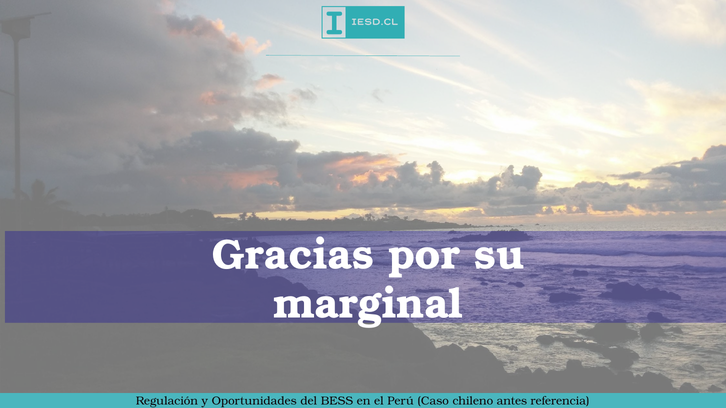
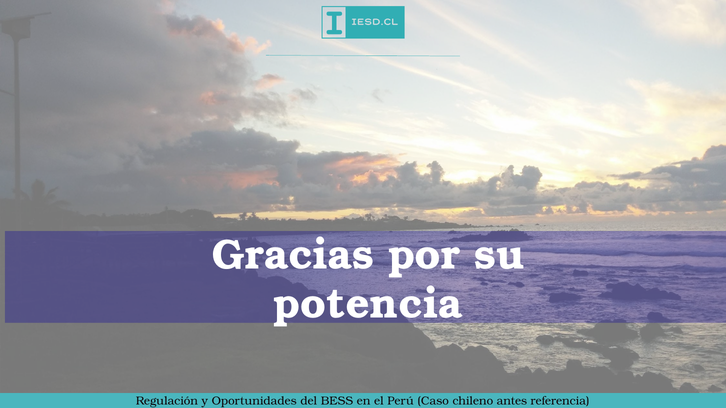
marginal: marginal -> potencia
